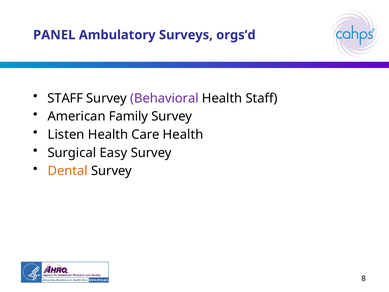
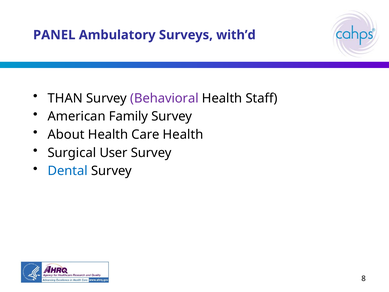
orgs’d: orgs’d -> with’d
STAFF at (65, 98): STAFF -> THAN
Listen: Listen -> About
Easy: Easy -> User
Dental colour: orange -> blue
